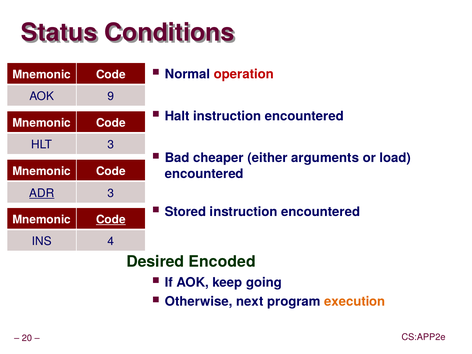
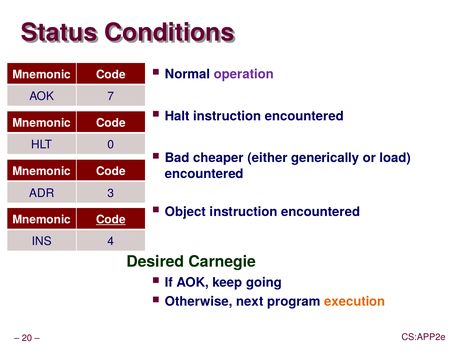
operation colour: red -> purple
9: 9 -> 7
HLT 3: 3 -> 0
arguments: arguments -> generically
ADR underline: present -> none
Stored: Stored -> Object
Encoded: Encoded -> Carnegie
